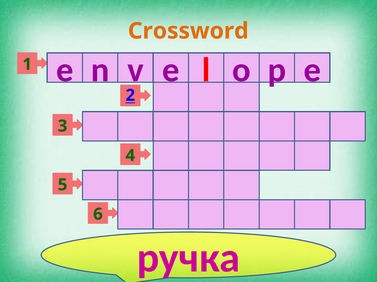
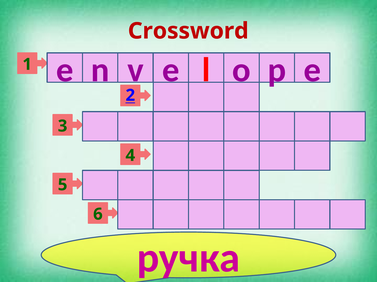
Crossword colour: orange -> red
